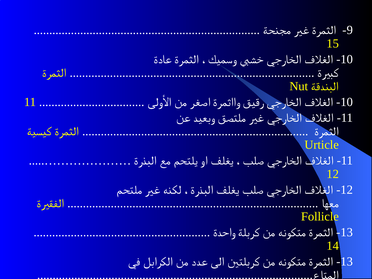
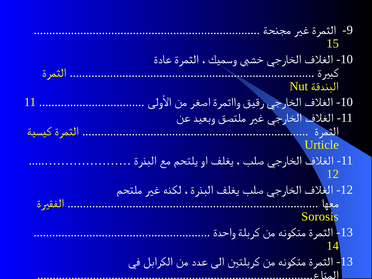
Follicle at (320, 217): Follicle -> Sorosis
